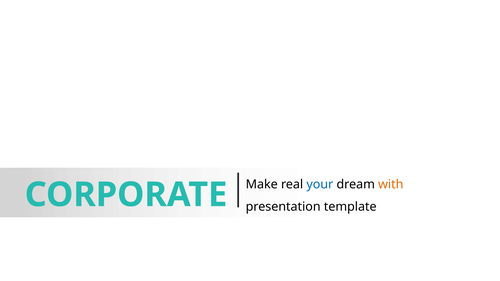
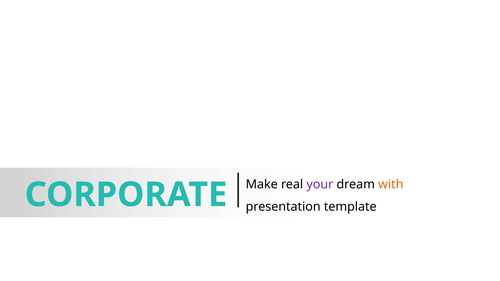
your colour: blue -> purple
